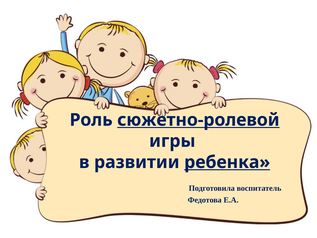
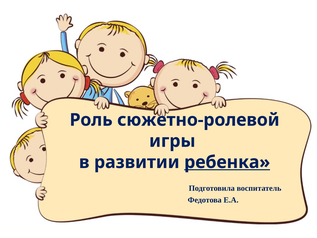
сюжетно-ролевой underline: present -> none
